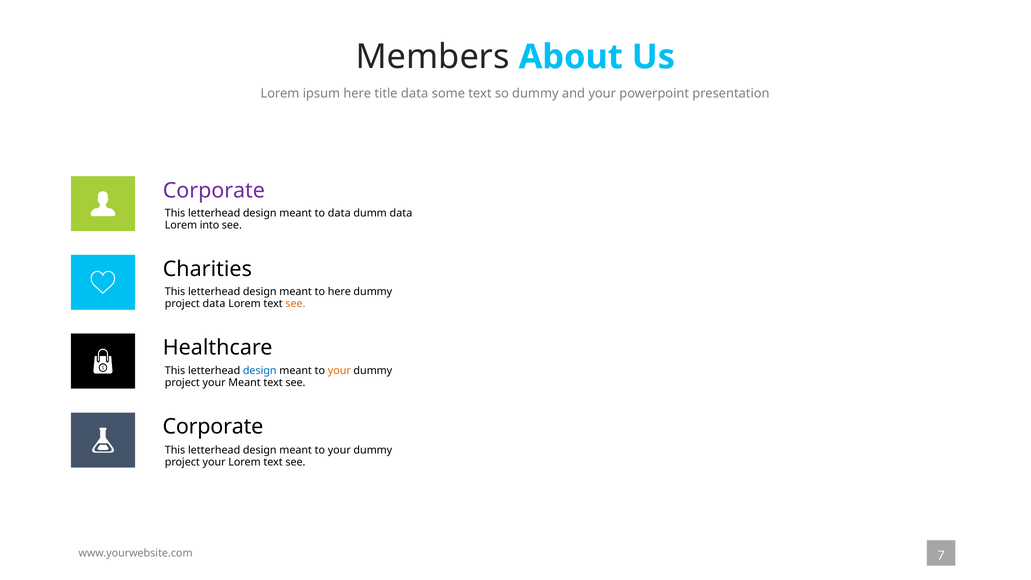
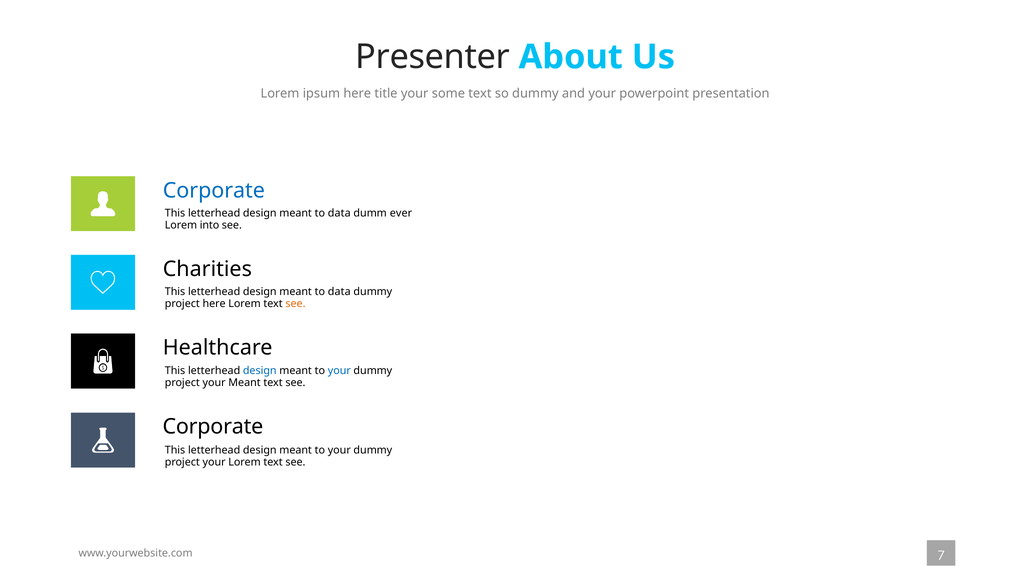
Members: Members -> Presenter
title data: data -> your
Corporate at (214, 190) colour: purple -> blue
dumm data: data -> ever
here at (339, 292): here -> data
project data: data -> here
your at (339, 371) colour: orange -> blue
